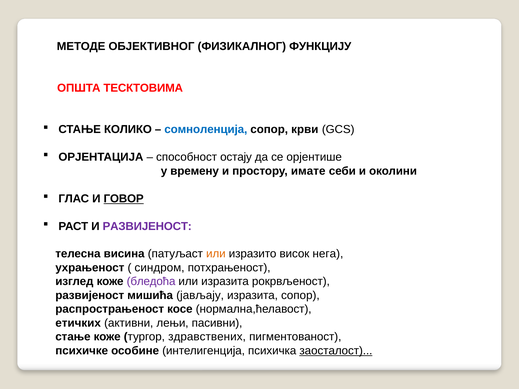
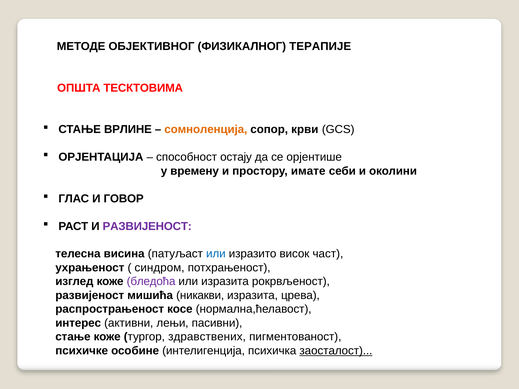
ФУНКЦИЈУ: ФУНКЦИЈУ -> ТЕРАПИЈЕ
КОЛИКО: КОЛИКО -> ВРЛИНЕ
сомноленција colour: blue -> orange
ГОВОР underline: present -> none
или at (216, 254) colour: orange -> blue
нега: нега -> част
јављају: јављају -> никакви
изразита сопор: сопор -> црева
етичких: етичких -> интерес
